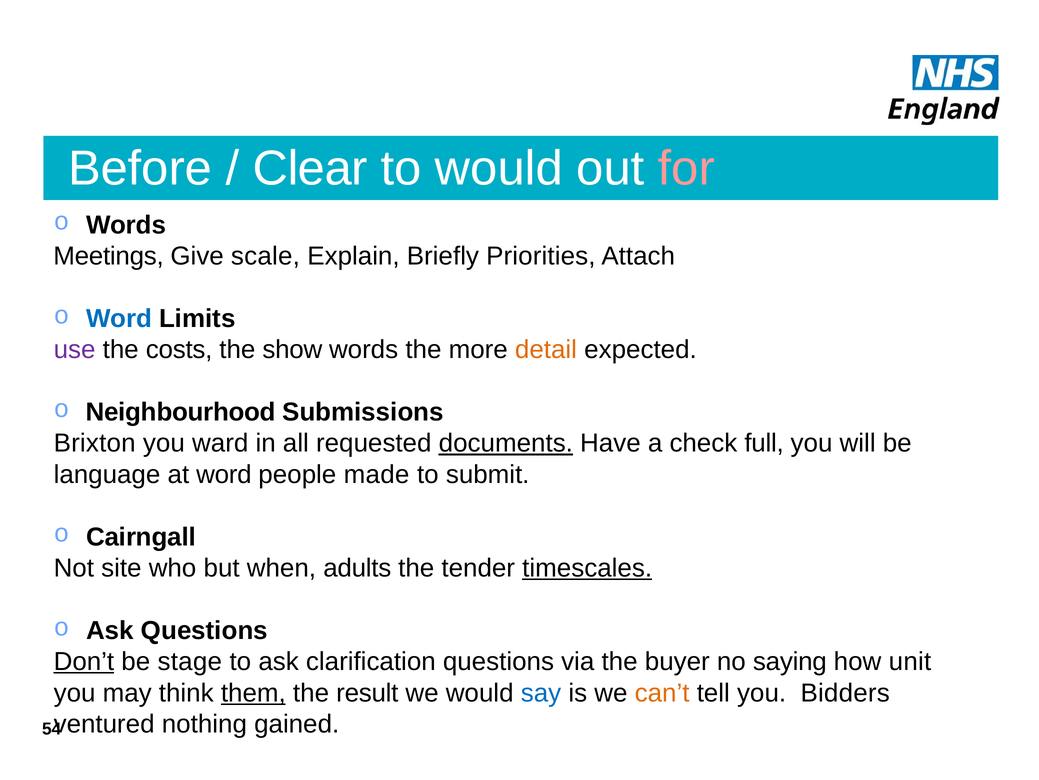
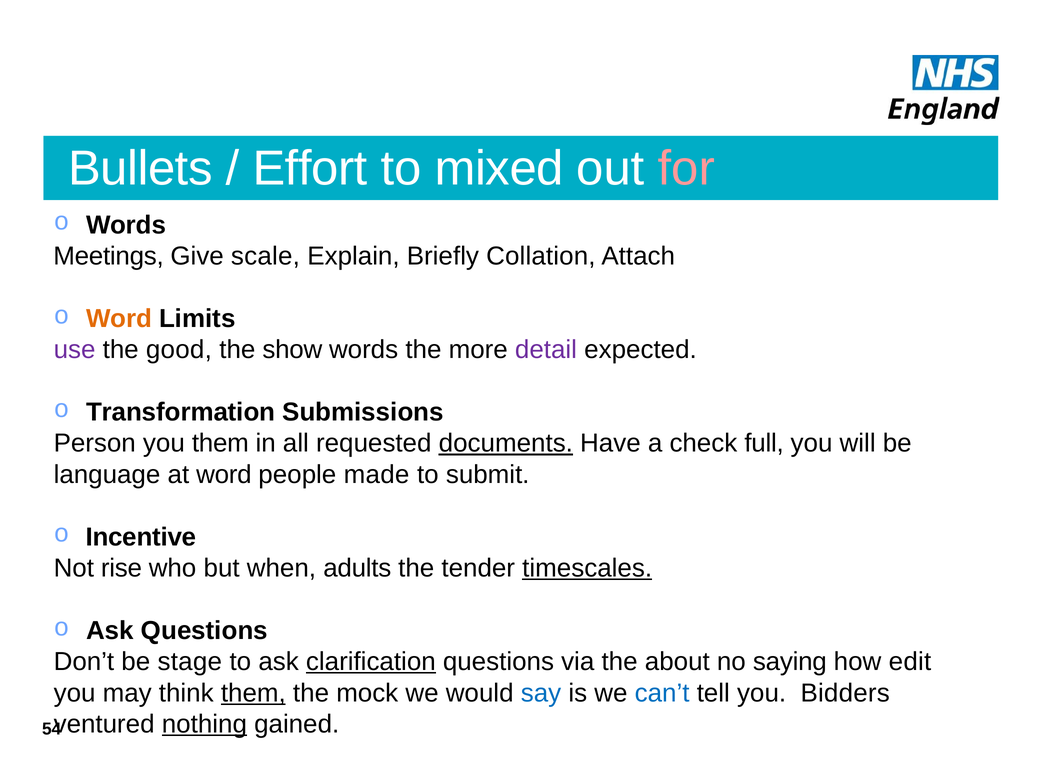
Before: Before -> Bullets
Clear: Clear -> Effort
to would: would -> mixed
Priorities: Priorities -> Collation
Word at (119, 318) colour: blue -> orange
costs: costs -> good
detail colour: orange -> purple
Neighbourhood: Neighbourhood -> Transformation
Brixton: Brixton -> Person
you ward: ward -> them
Cairngall: Cairngall -> Incentive
site: site -> rise
Don’t underline: present -> none
clarification underline: none -> present
buyer: buyer -> about
unit: unit -> edit
result: result -> mock
can’t colour: orange -> blue
nothing underline: none -> present
